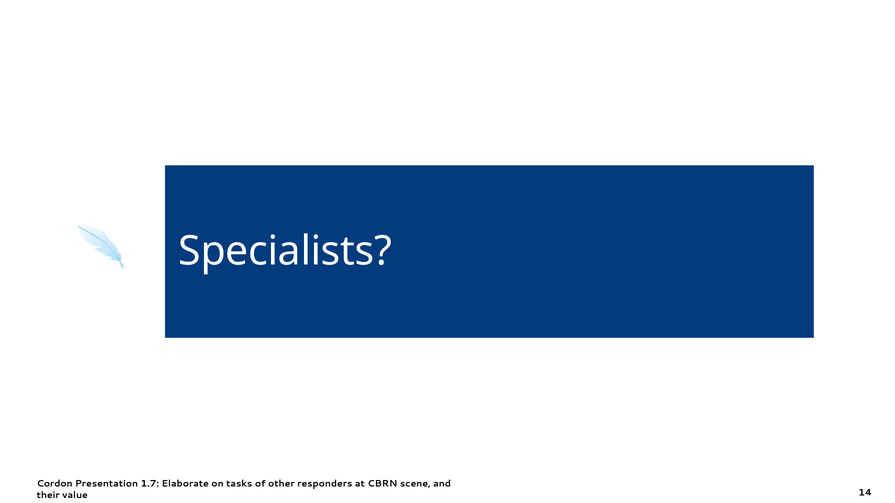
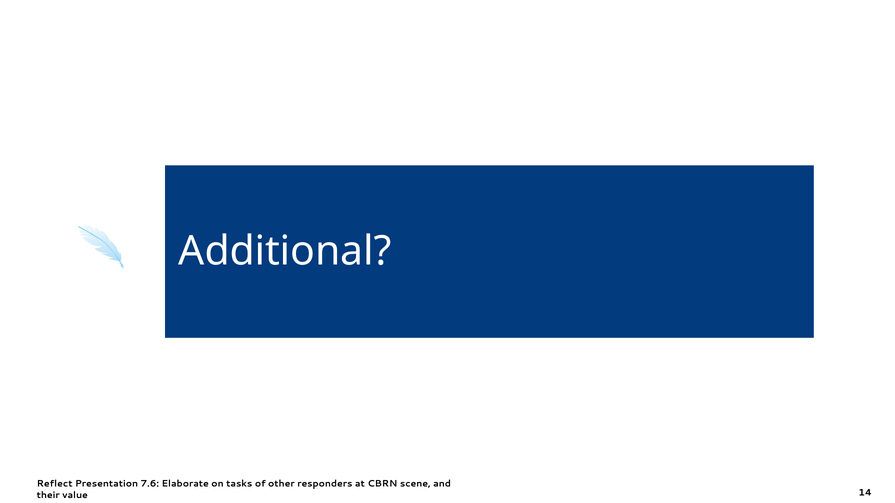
Specialists: Specialists -> Additional
Cordon: Cordon -> Reflect
1.7: 1.7 -> 7.6
